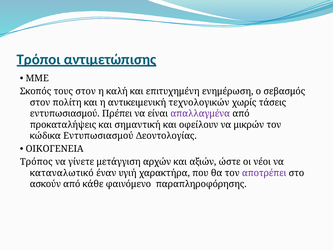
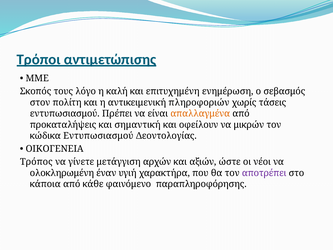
τους στον: στον -> λόγο
τεχνολογικών: τεχνολογικών -> πληροφοριών
απαλλαγμένα colour: purple -> orange
καταναλωτικό: καταναλωτικό -> ολοκληρωμένη
ασκούν: ασκούν -> κάποια
